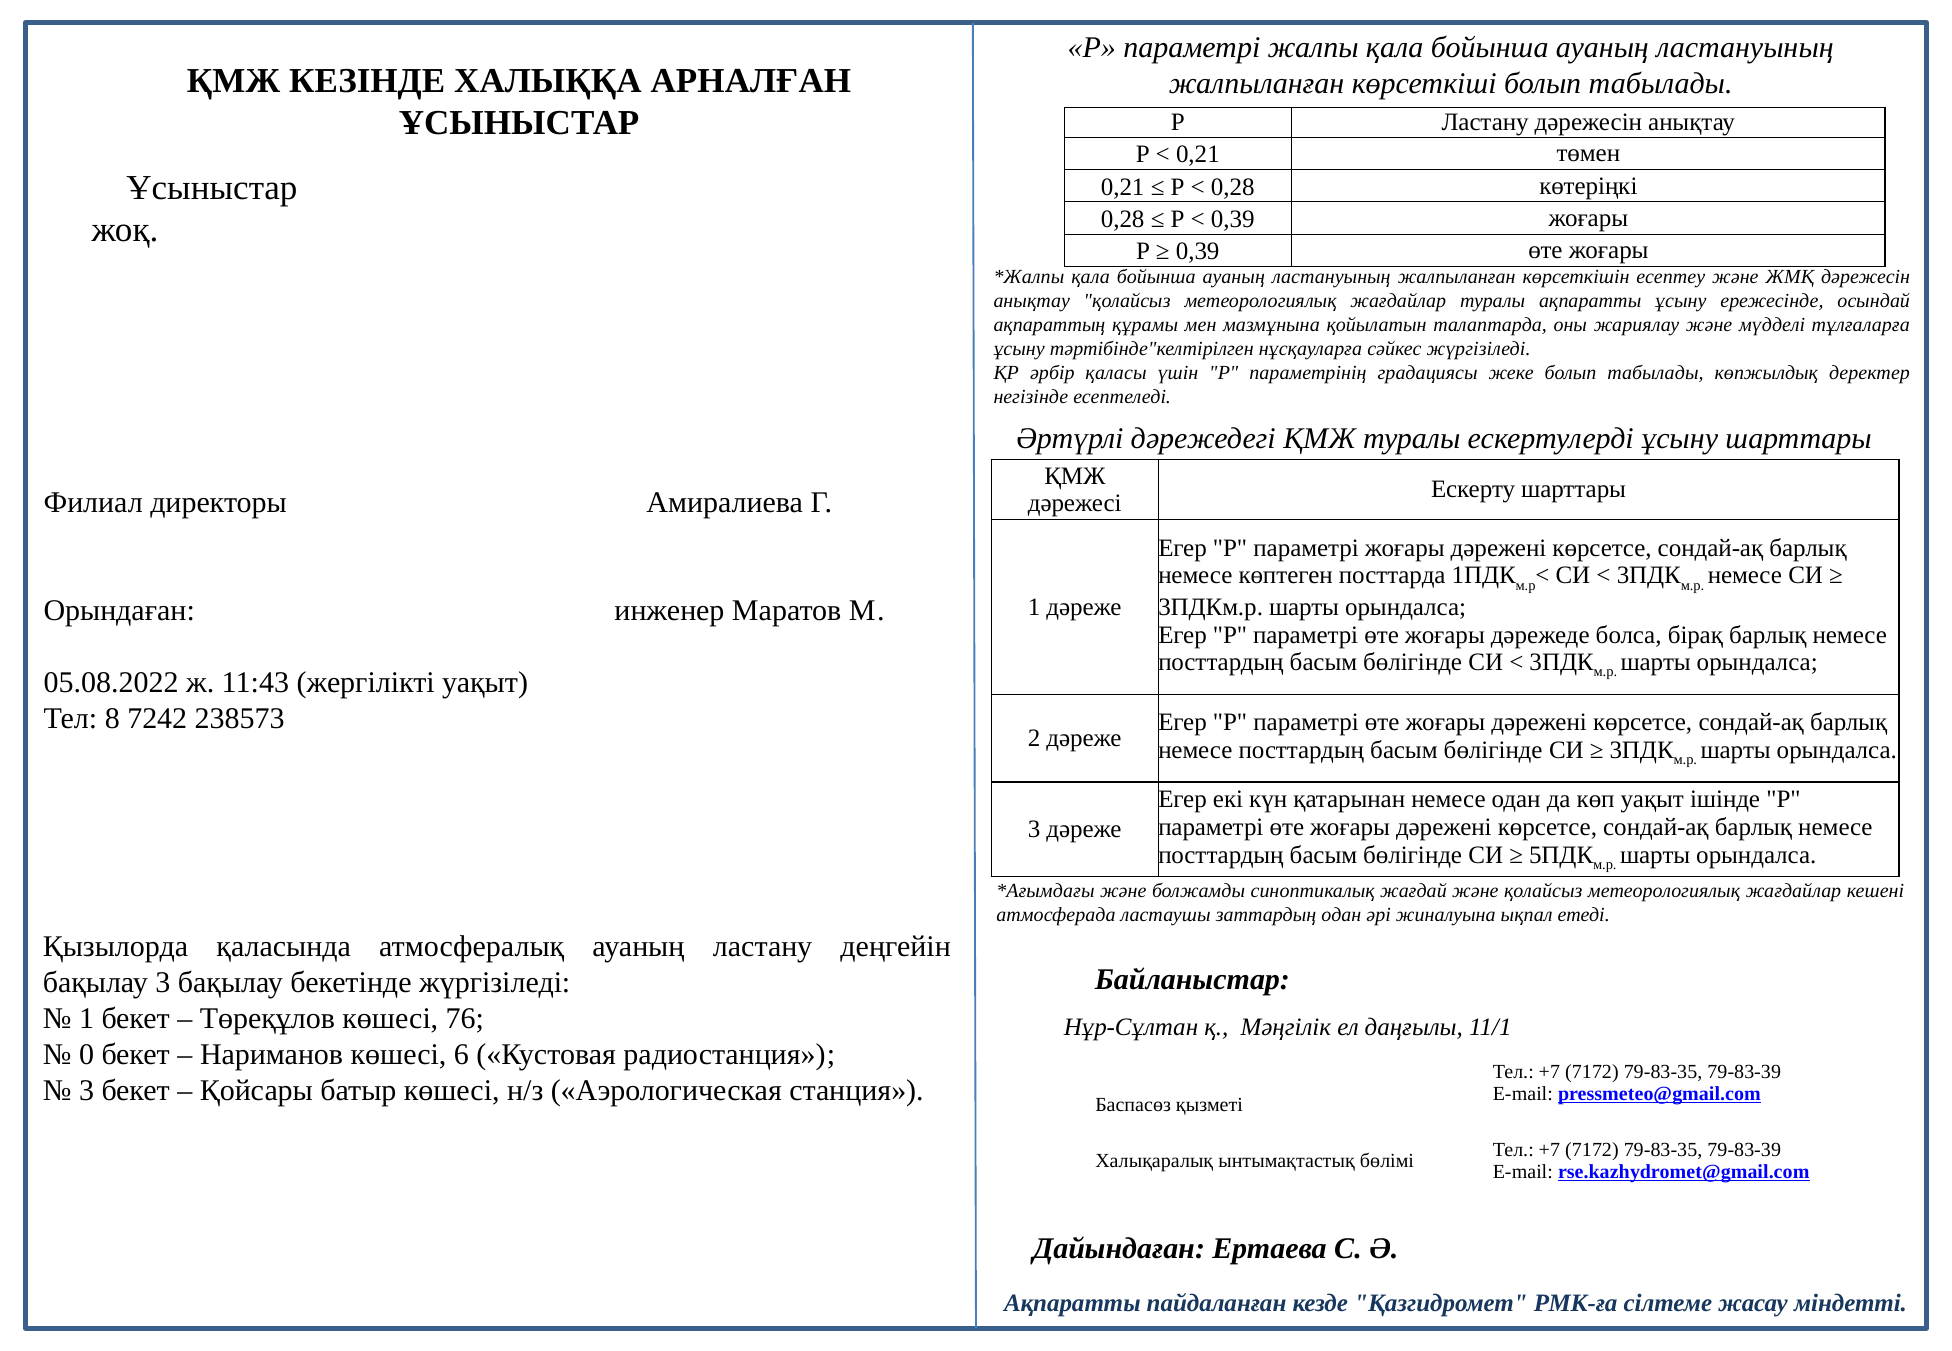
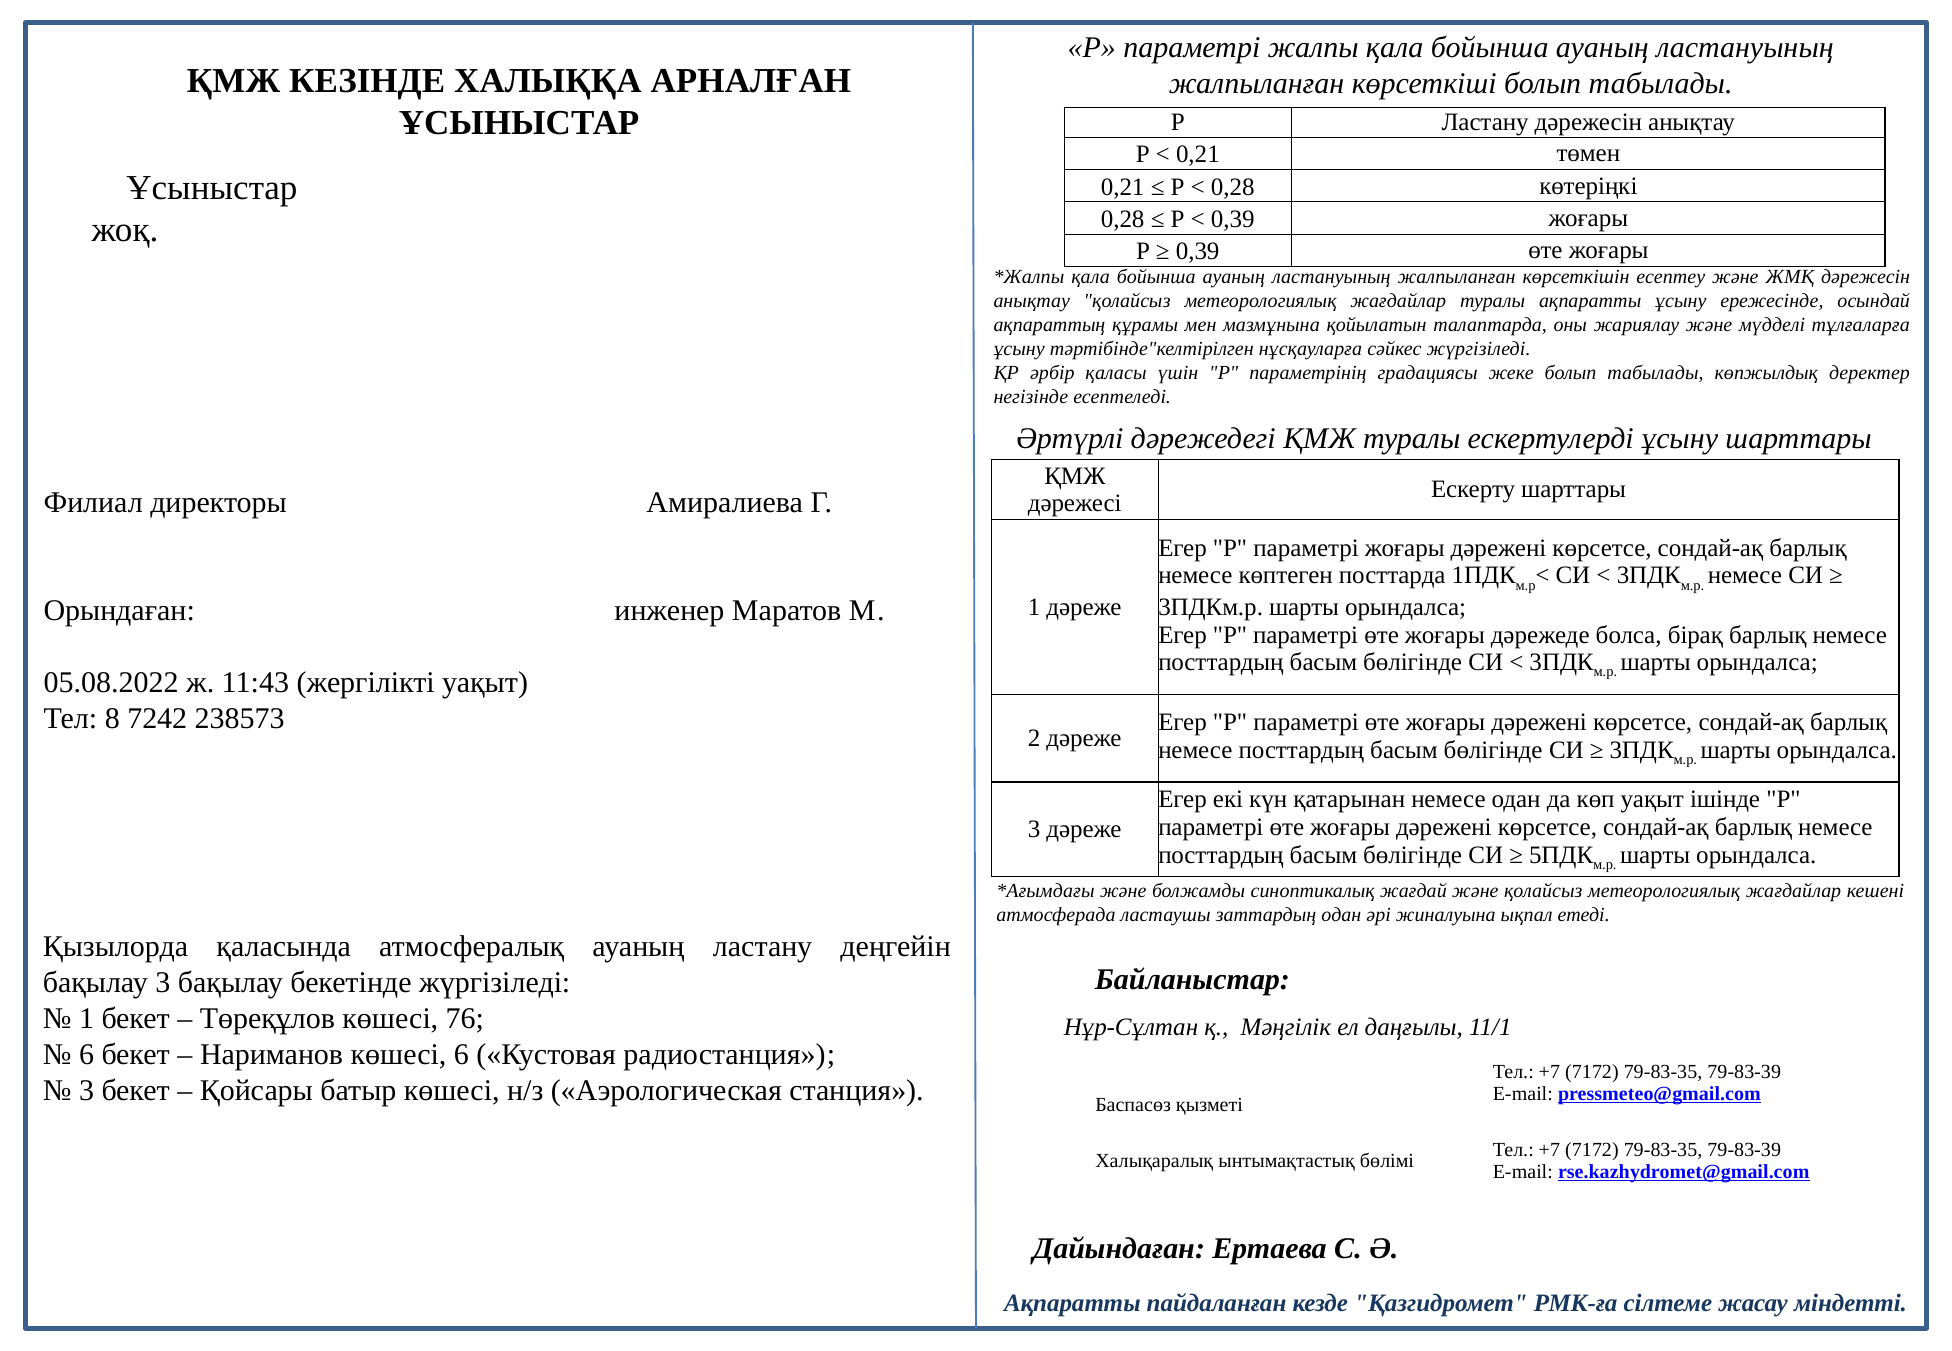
0 at (87, 1055): 0 -> 6
